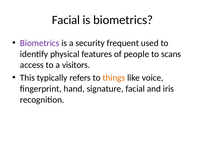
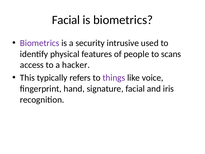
frequent: frequent -> intrusive
visitors: visitors -> hacker
things colour: orange -> purple
